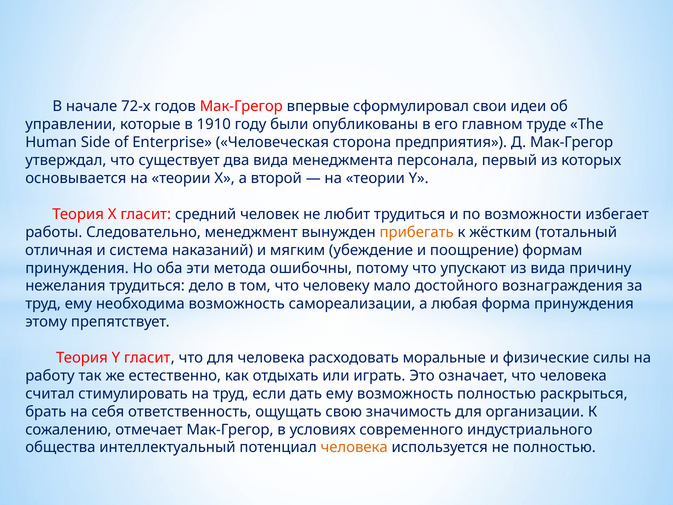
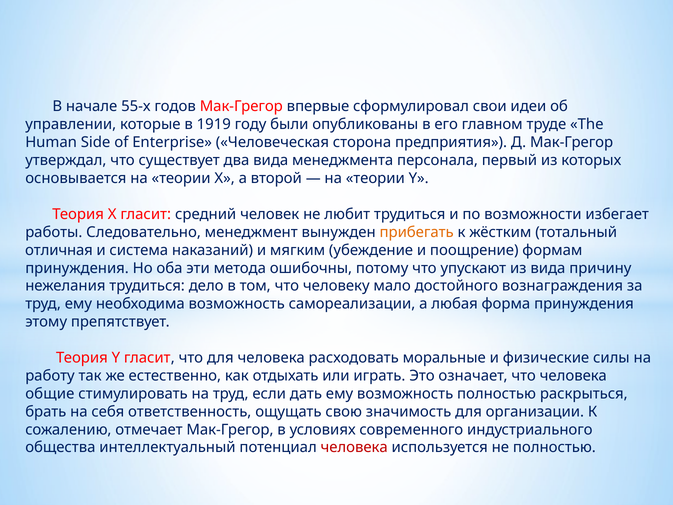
72-х: 72-х -> 55-х
1910: 1910 -> 1919
считал: считал -> общие
человека at (354, 447) colour: orange -> red
